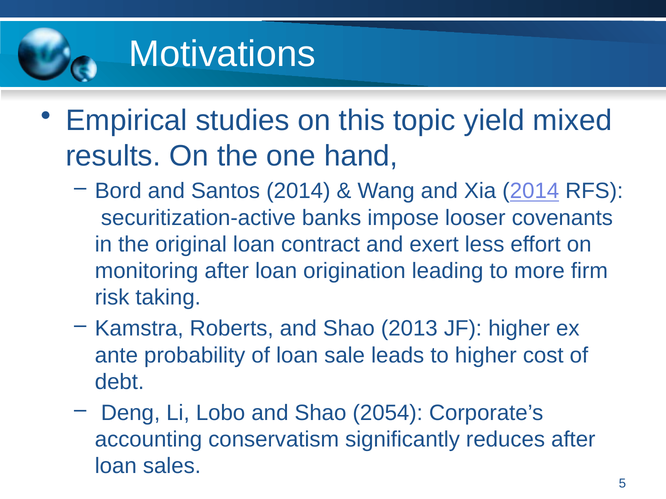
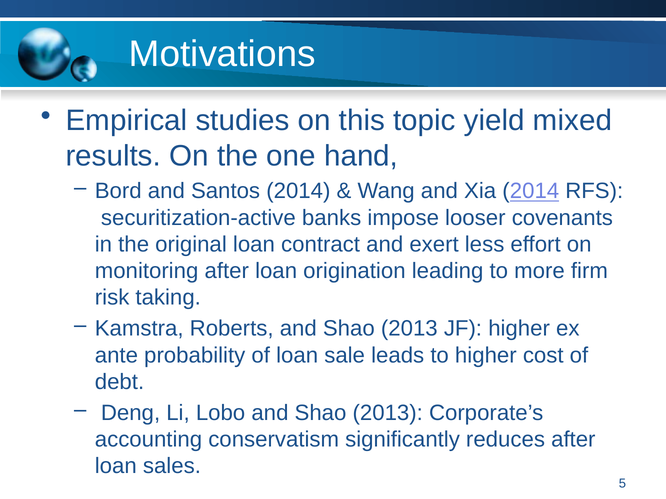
Lobo and Shao 2054: 2054 -> 2013
